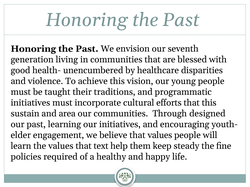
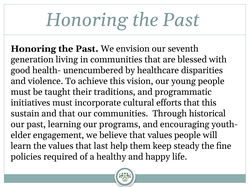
and area: area -> that
designed: designed -> historical
our initiatives: initiatives -> programs
text: text -> last
